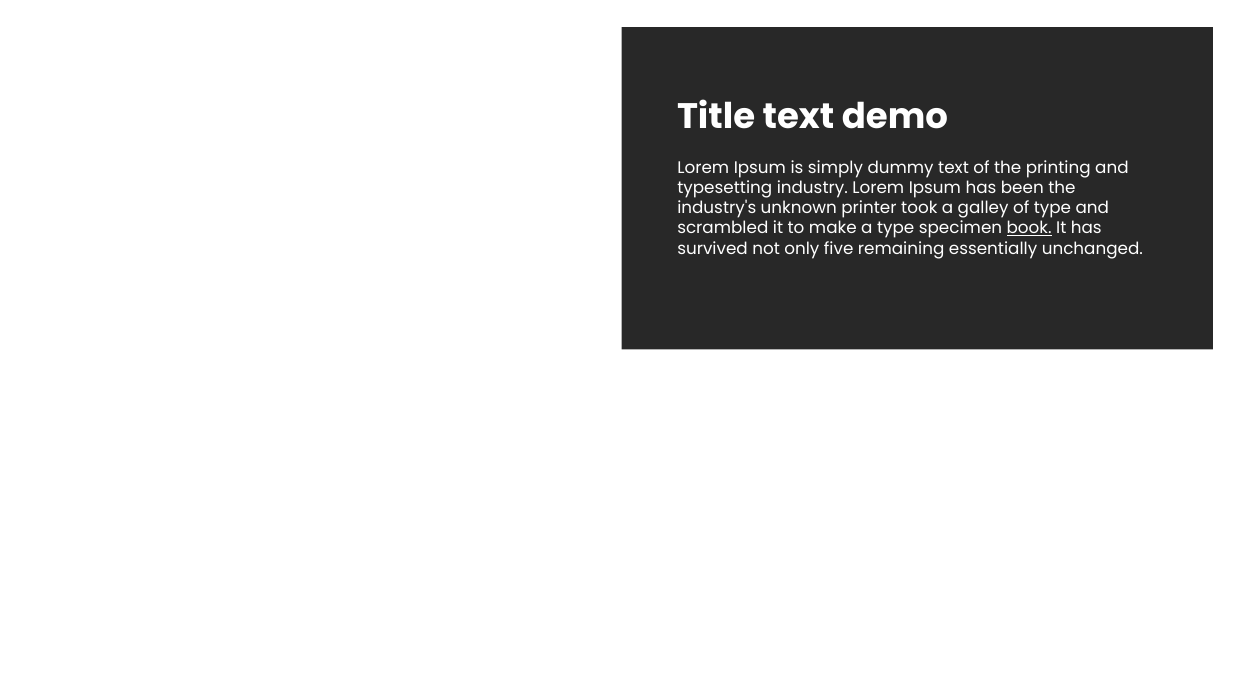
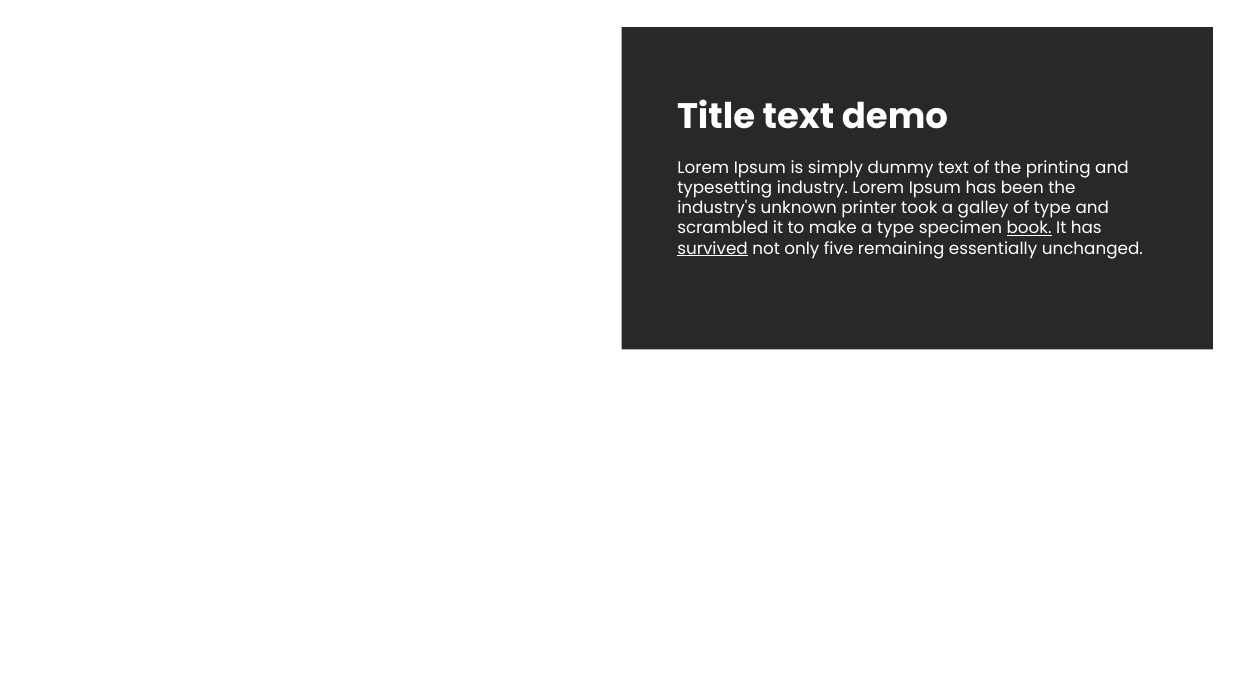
survived underline: none -> present
